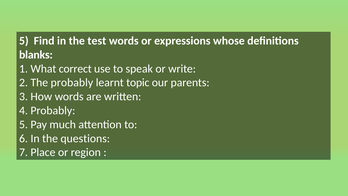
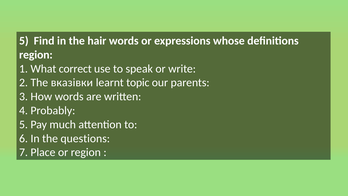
test: test -> hair
blanks at (36, 55): blanks -> region
The probably: probably -> вказівки
